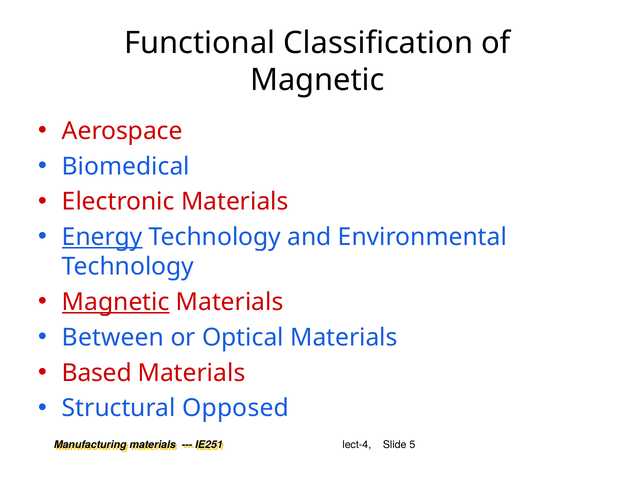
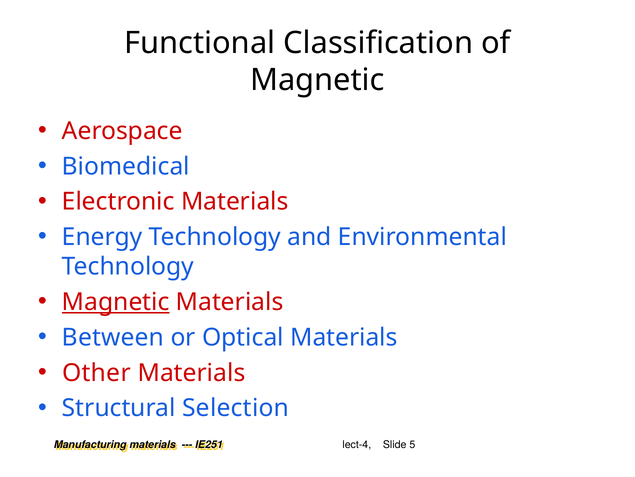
Energy underline: present -> none
Based: Based -> Other
Opposed: Opposed -> Selection
